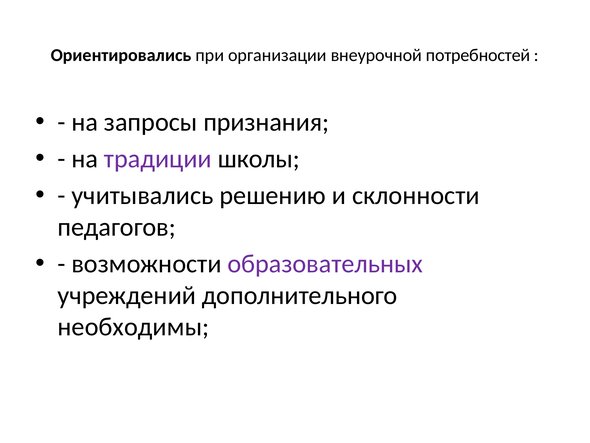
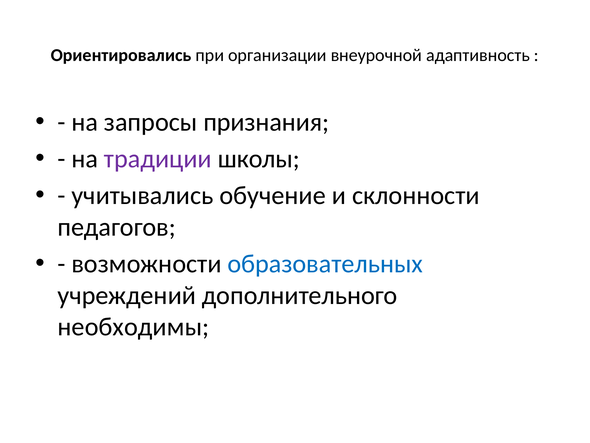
потребностей: потребностей -> адаптивность
решению: решению -> обучение
образовательных colour: purple -> blue
